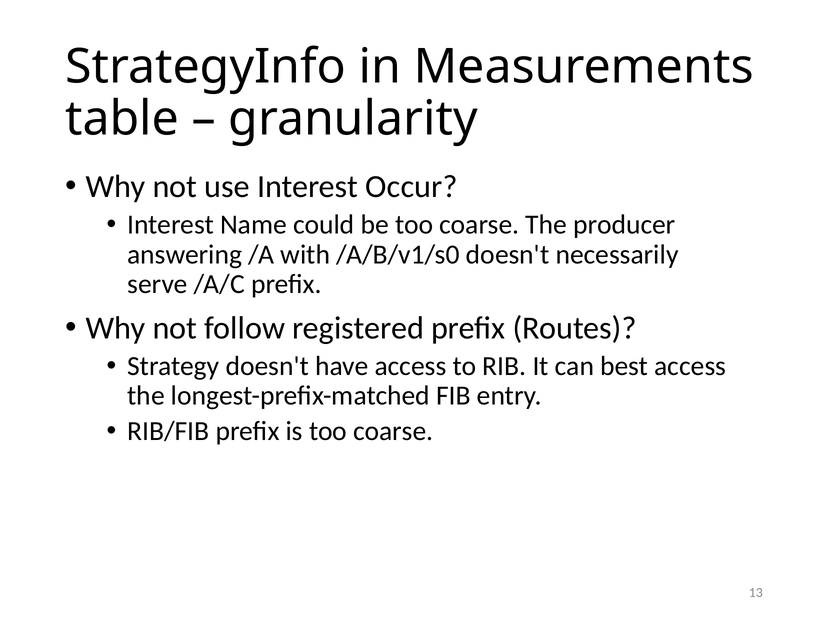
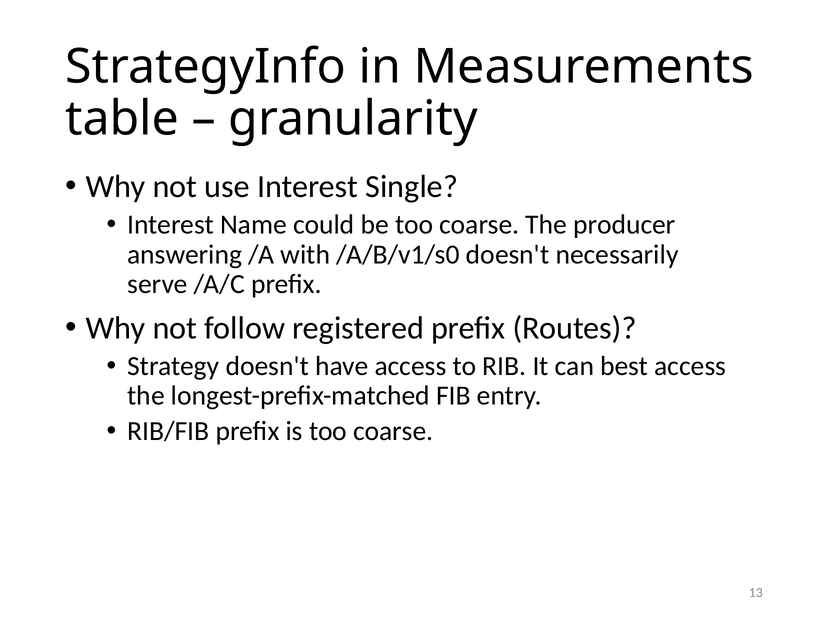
Occur: Occur -> Single
